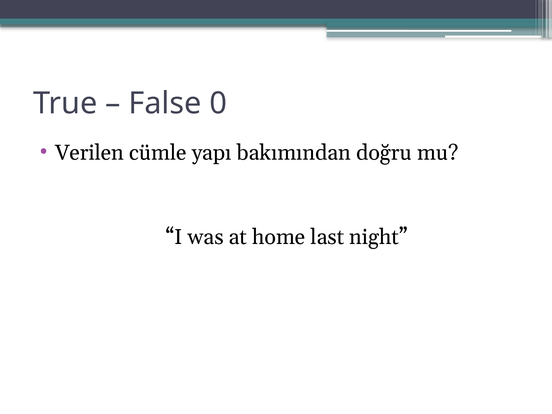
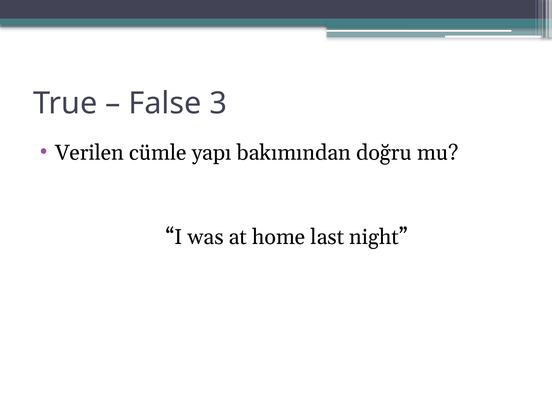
0: 0 -> 3
